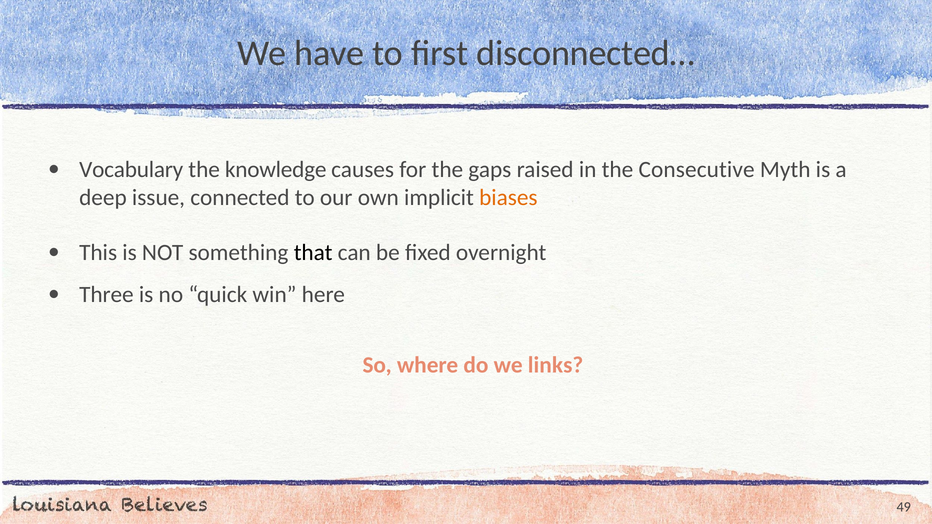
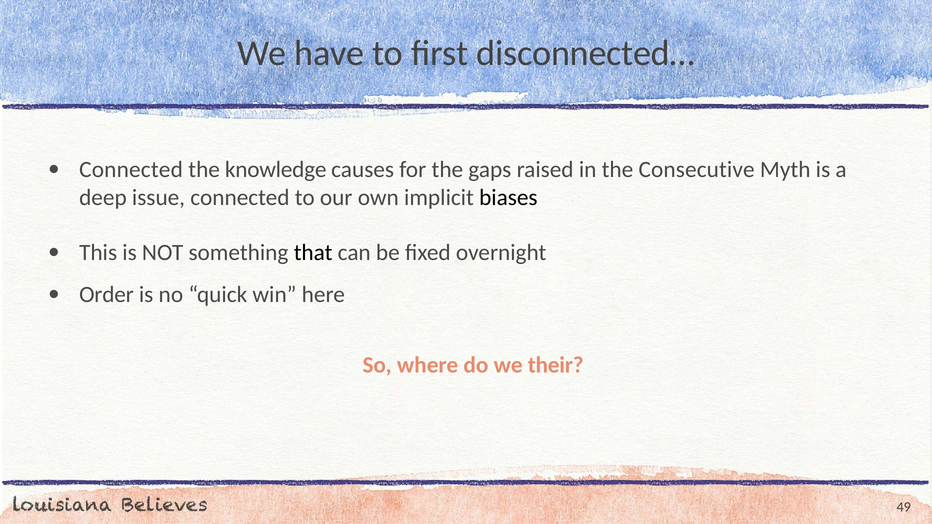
Vocabulary at (131, 170): Vocabulary -> Connected
biases colour: orange -> black
Three: Three -> Order
links: links -> their
